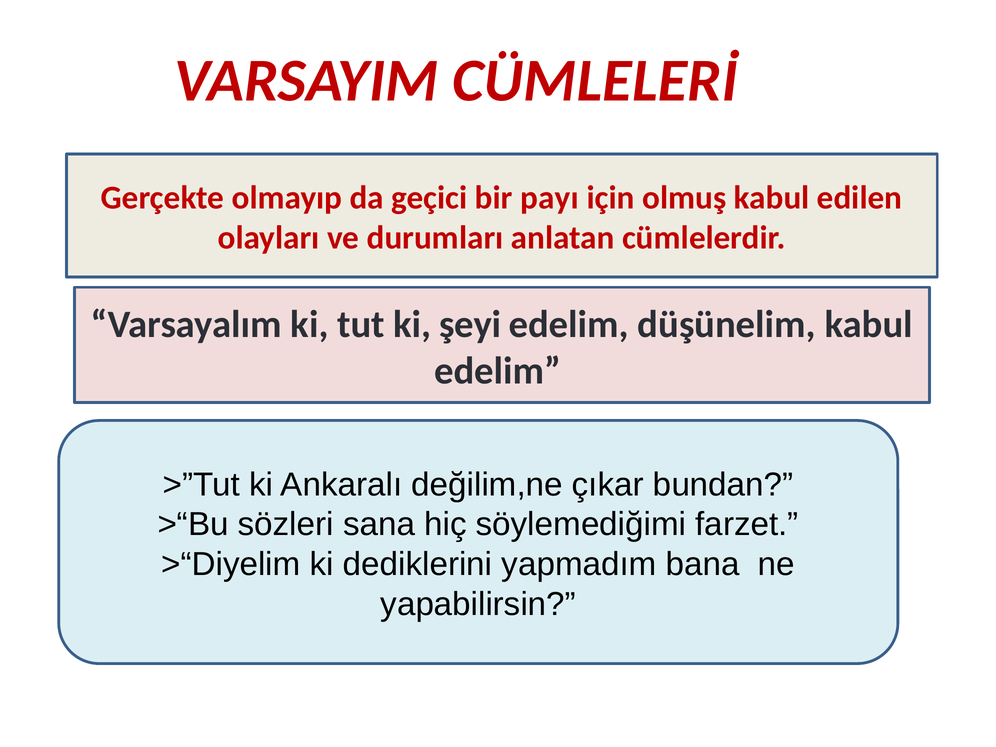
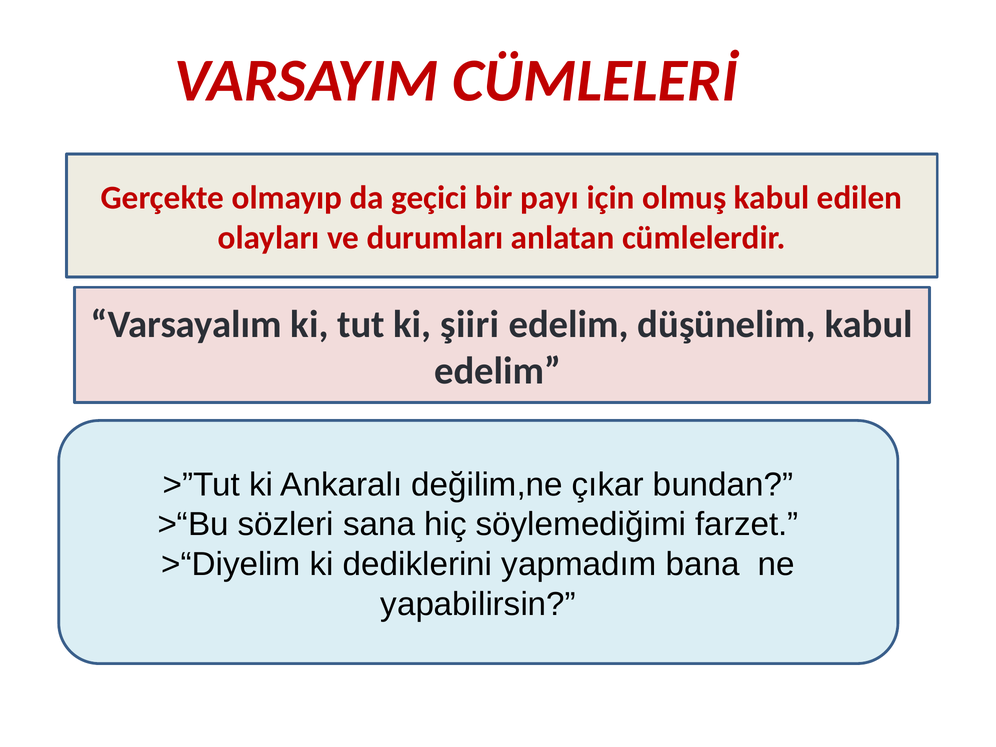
şeyi: şeyi -> şiiri
